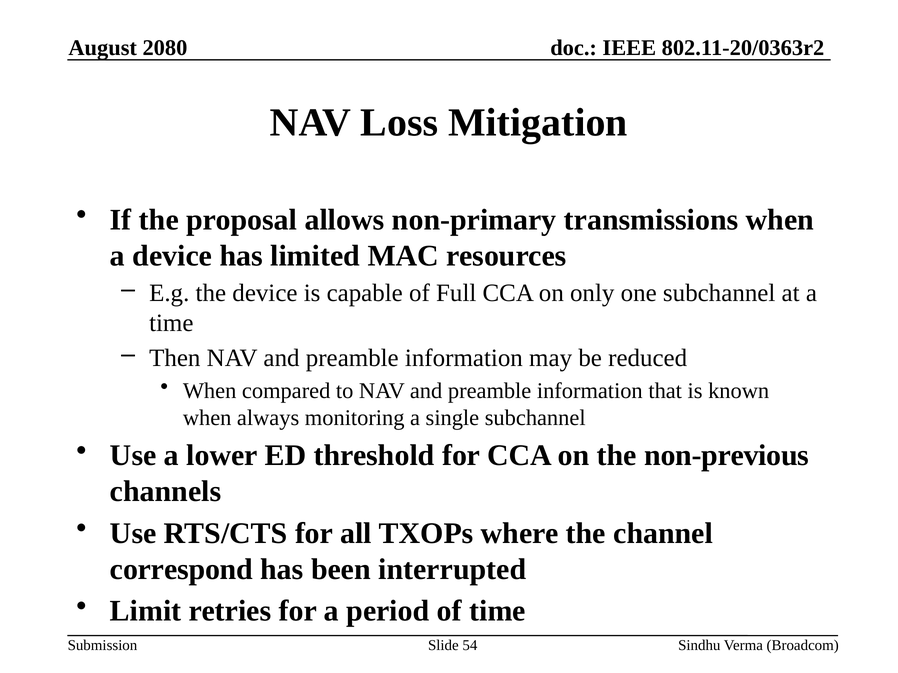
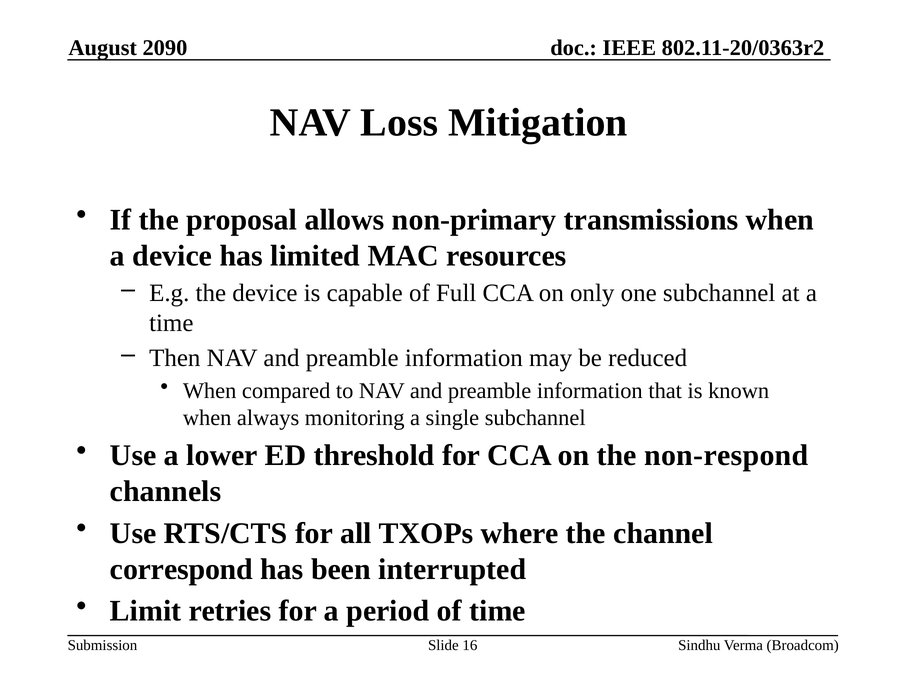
2080: 2080 -> 2090
non-previous: non-previous -> non-respond
54: 54 -> 16
